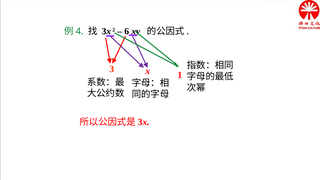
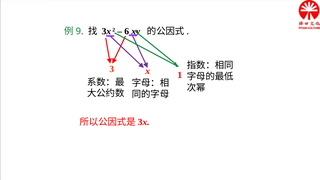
4: 4 -> 9
